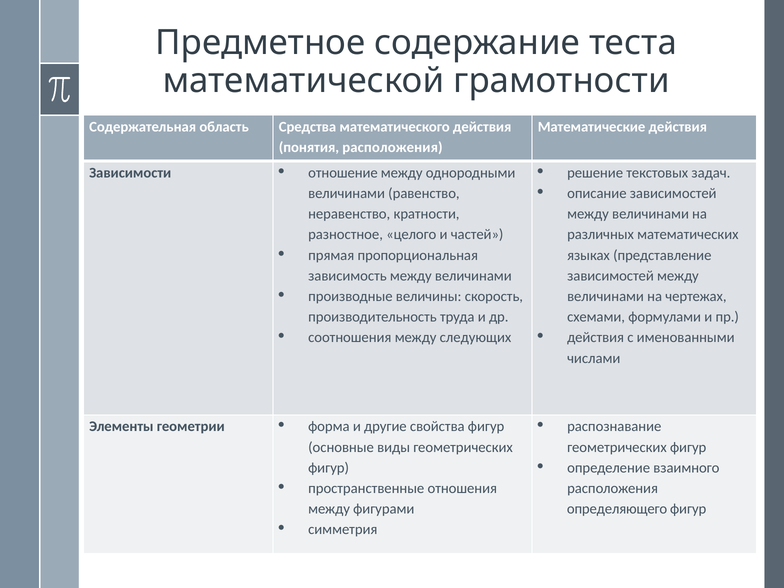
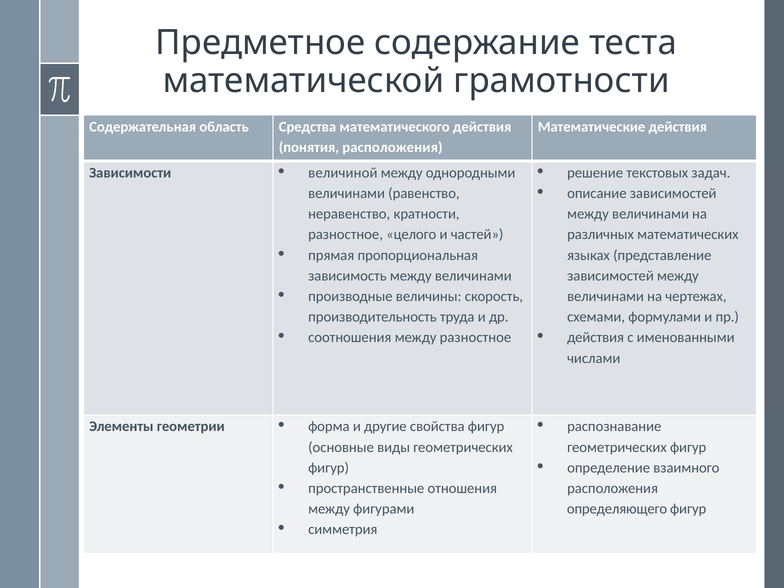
отношение: отношение -> величиной
между следующих: следующих -> разностное
